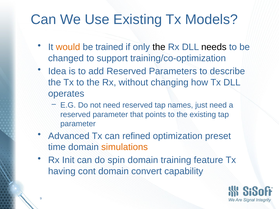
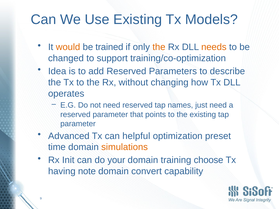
the at (159, 47) colour: black -> orange
needs colour: black -> orange
refined: refined -> helpful
spin: spin -> your
feature: feature -> choose
cont: cont -> note
